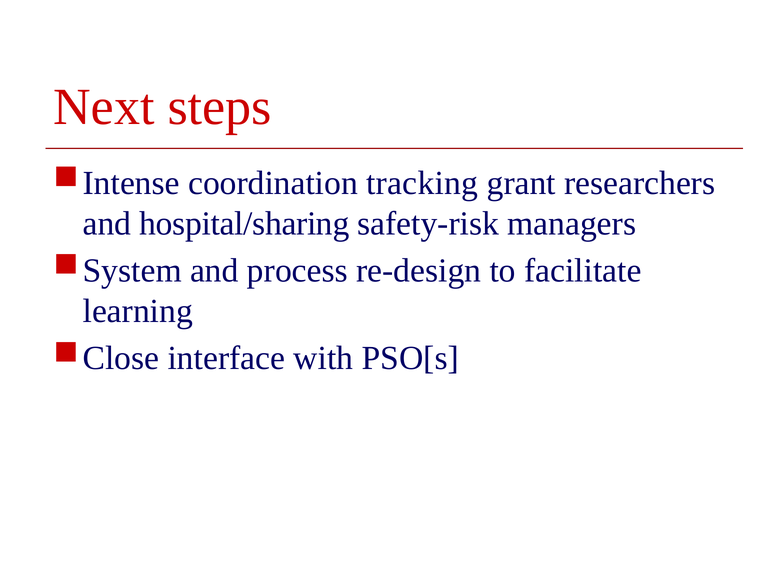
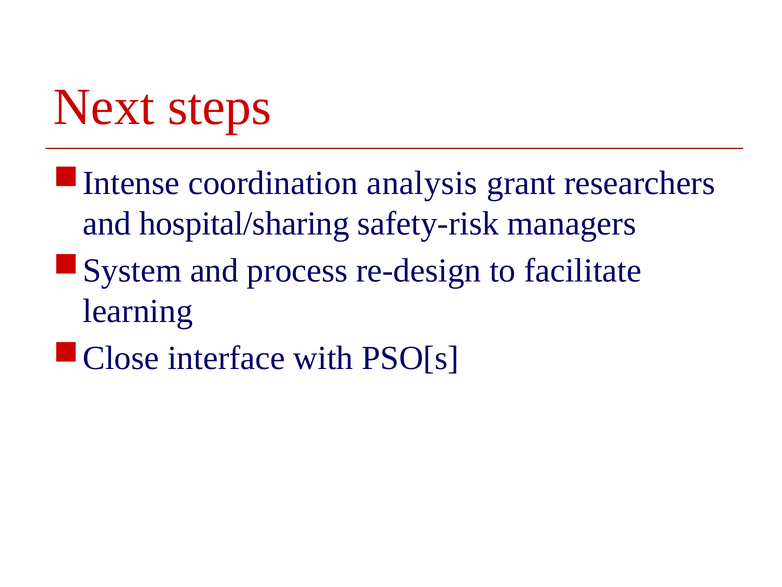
tracking: tracking -> analysis
